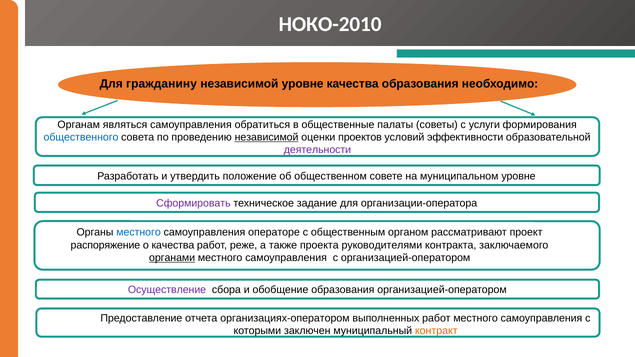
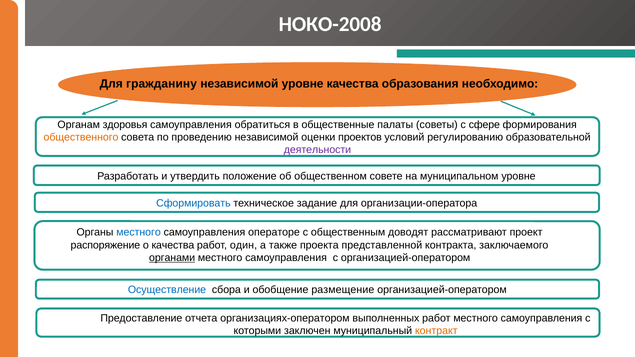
НОКО-2010: НОКО-2010 -> НОКО-2008
являться: являться -> здоровья
услуги: услуги -> сфере
общественного colour: blue -> orange
независимой at (267, 137) underline: present -> none
эффективности: эффективности -> регулированию
Сформировать colour: purple -> blue
органом: органом -> доводят
реже: реже -> один
руководителями: руководителями -> представленной
Осуществление colour: purple -> blue
обобщение образования: образования -> размещение
